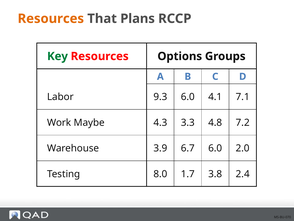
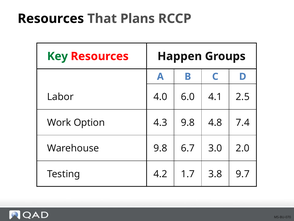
Resources at (51, 19) colour: orange -> black
Options: Options -> Happen
9.3: 9.3 -> 4.0
7.1: 7.1 -> 2.5
Maybe: Maybe -> Option
4.3 3.3: 3.3 -> 9.8
7.2: 7.2 -> 7.4
Warehouse 3.9: 3.9 -> 9.8
6.7 6.0: 6.0 -> 3.0
8.0: 8.0 -> 4.2
2.4: 2.4 -> 9.7
